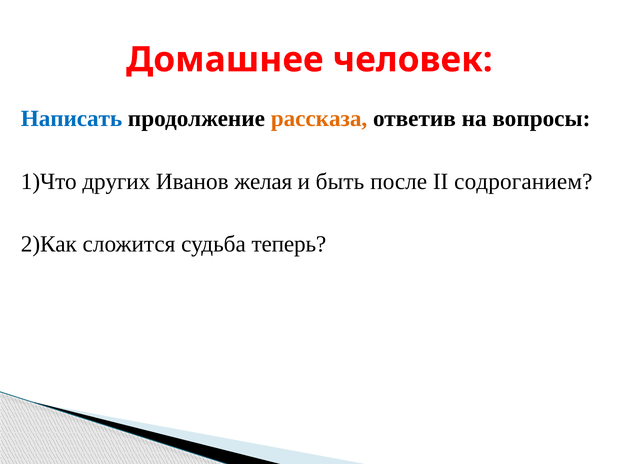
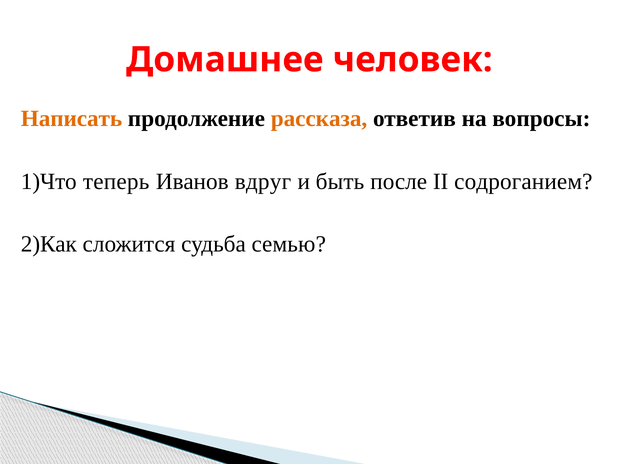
Написать colour: blue -> orange
других: других -> теперь
желая: желая -> вдруг
теперь: теперь -> семью
